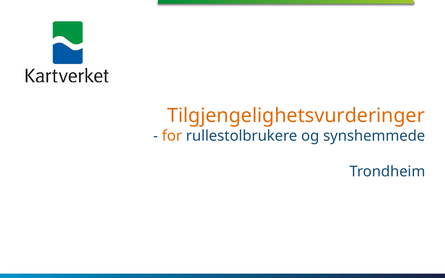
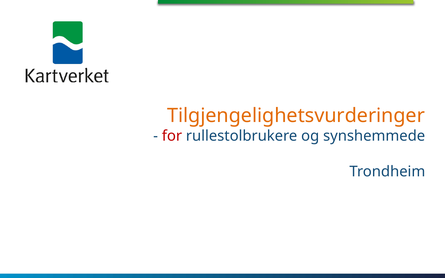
for colour: orange -> red
